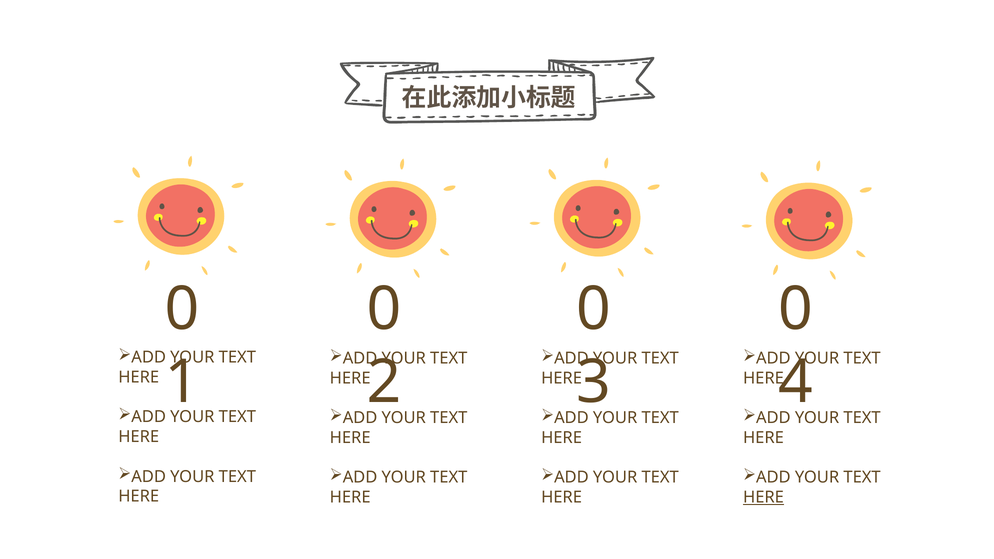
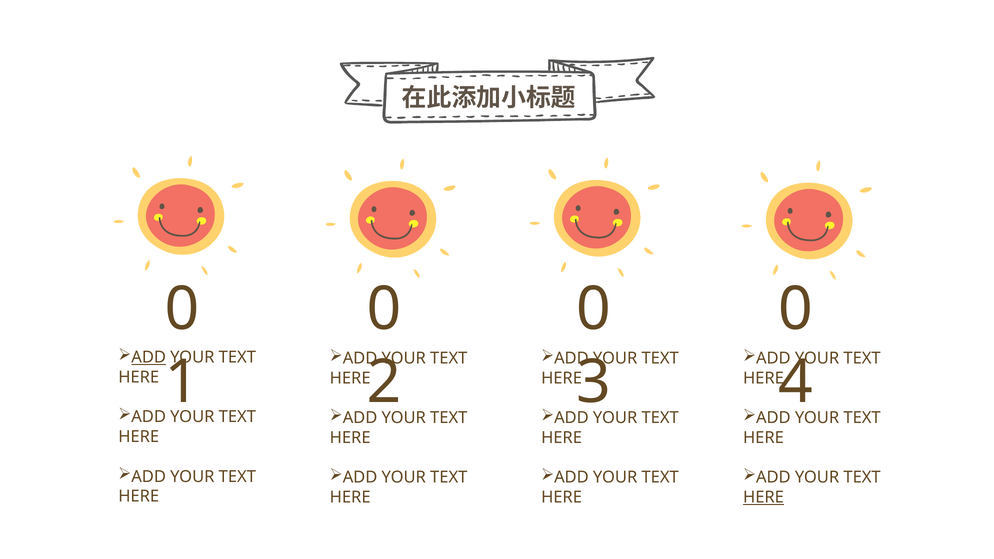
ADD at (149, 357) underline: none -> present
